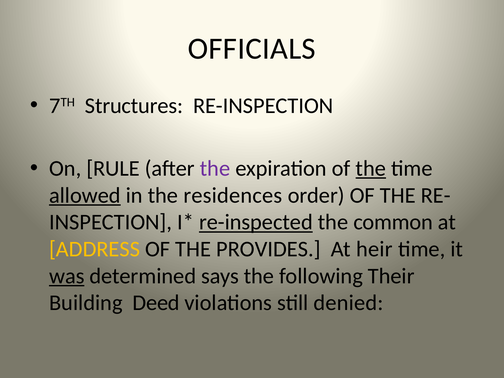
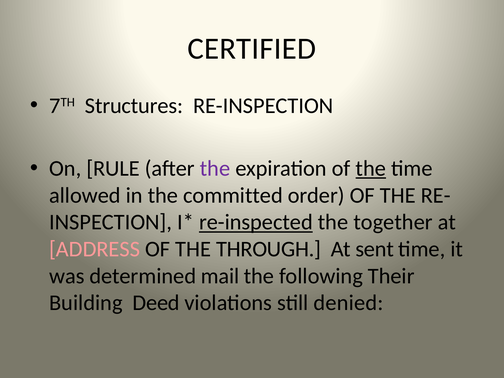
OFFICIALS: OFFICIALS -> CERTIFIED
allowed underline: present -> none
residences: residences -> committed
common: common -> together
ADDRESS colour: yellow -> pink
PROVIDES: PROVIDES -> THROUGH
heir: heir -> sent
was underline: present -> none
says: says -> mail
